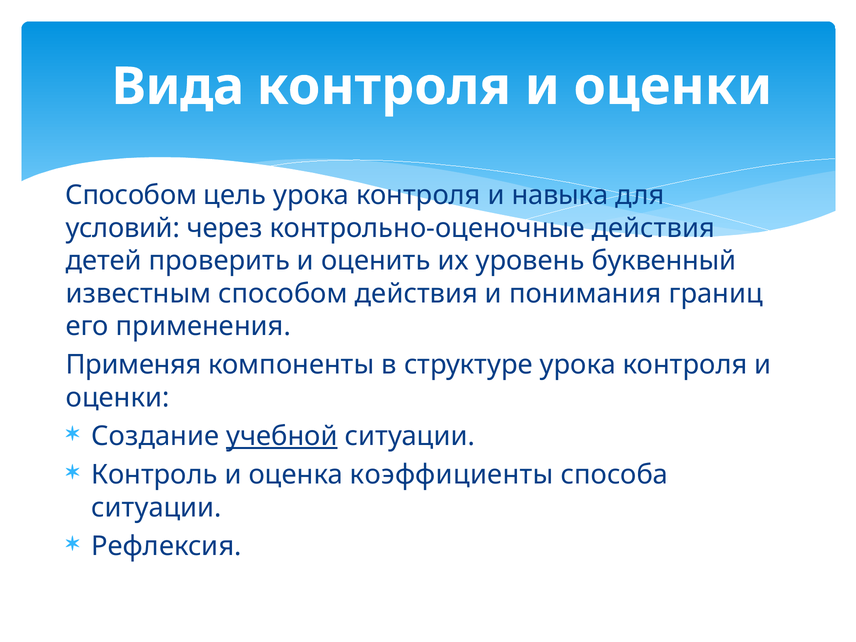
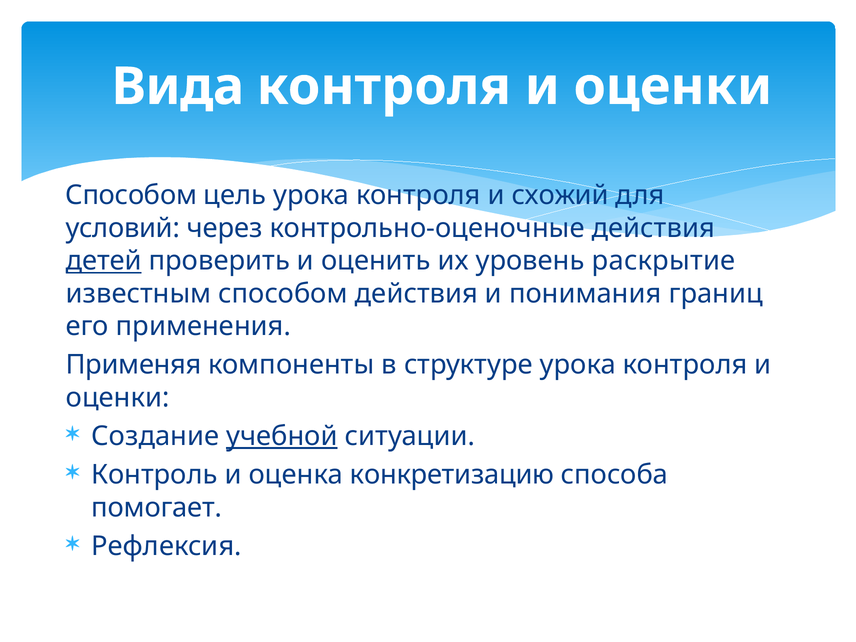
навыка: навыка -> схожий
детей underline: none -> present
буквенный: буквенный -> раскрытие
коэффициенты: коэффициенты -> конкретизацию
ситуации at (157, 508): ситуации -> помогает
